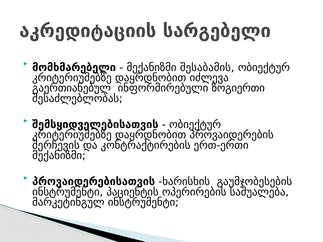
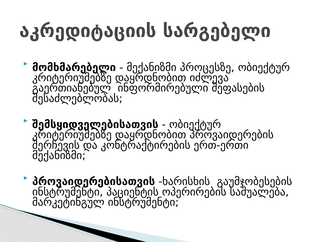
შესაბამის: შესაბამის -> პროცესზე
ზოგიერთი: ზოგიერთი -> შეფასების
